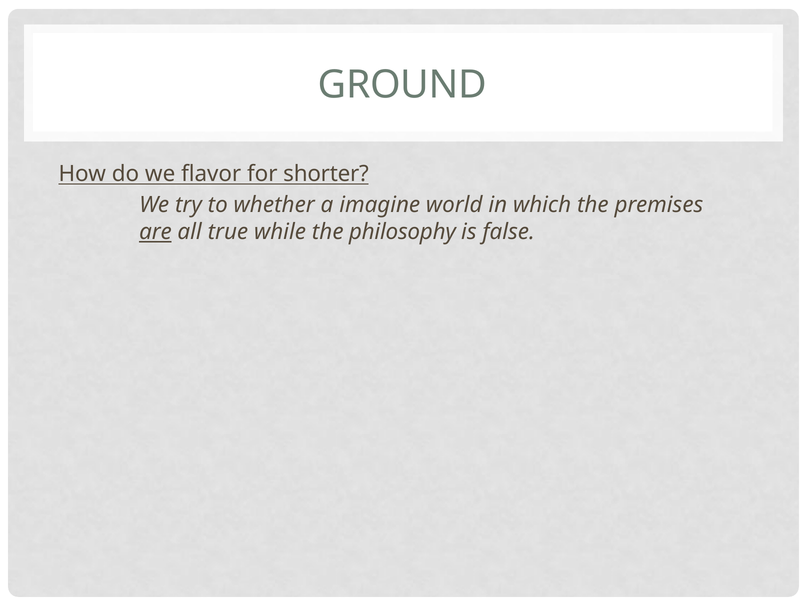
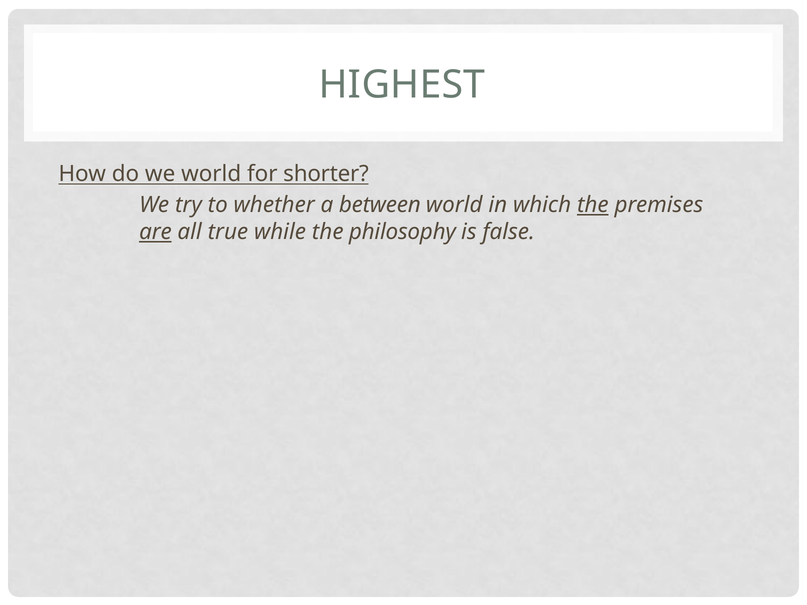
GROUND: GROUND -> HIGHEST
we flavor: flavor -> world
imagine: imagine -> between
the at (593, 205) underline: none -> present
